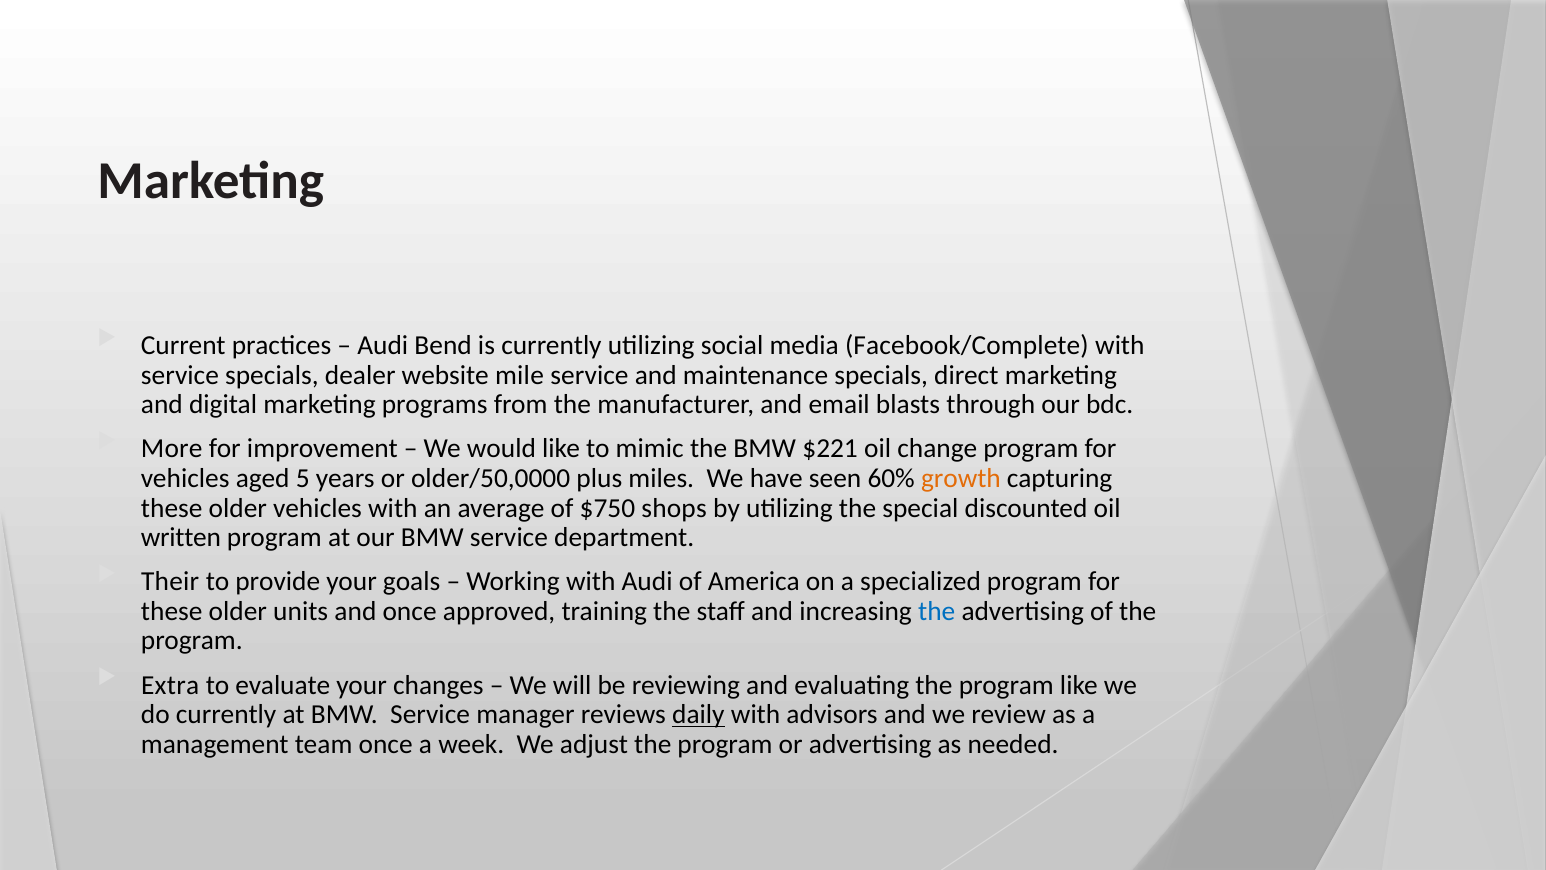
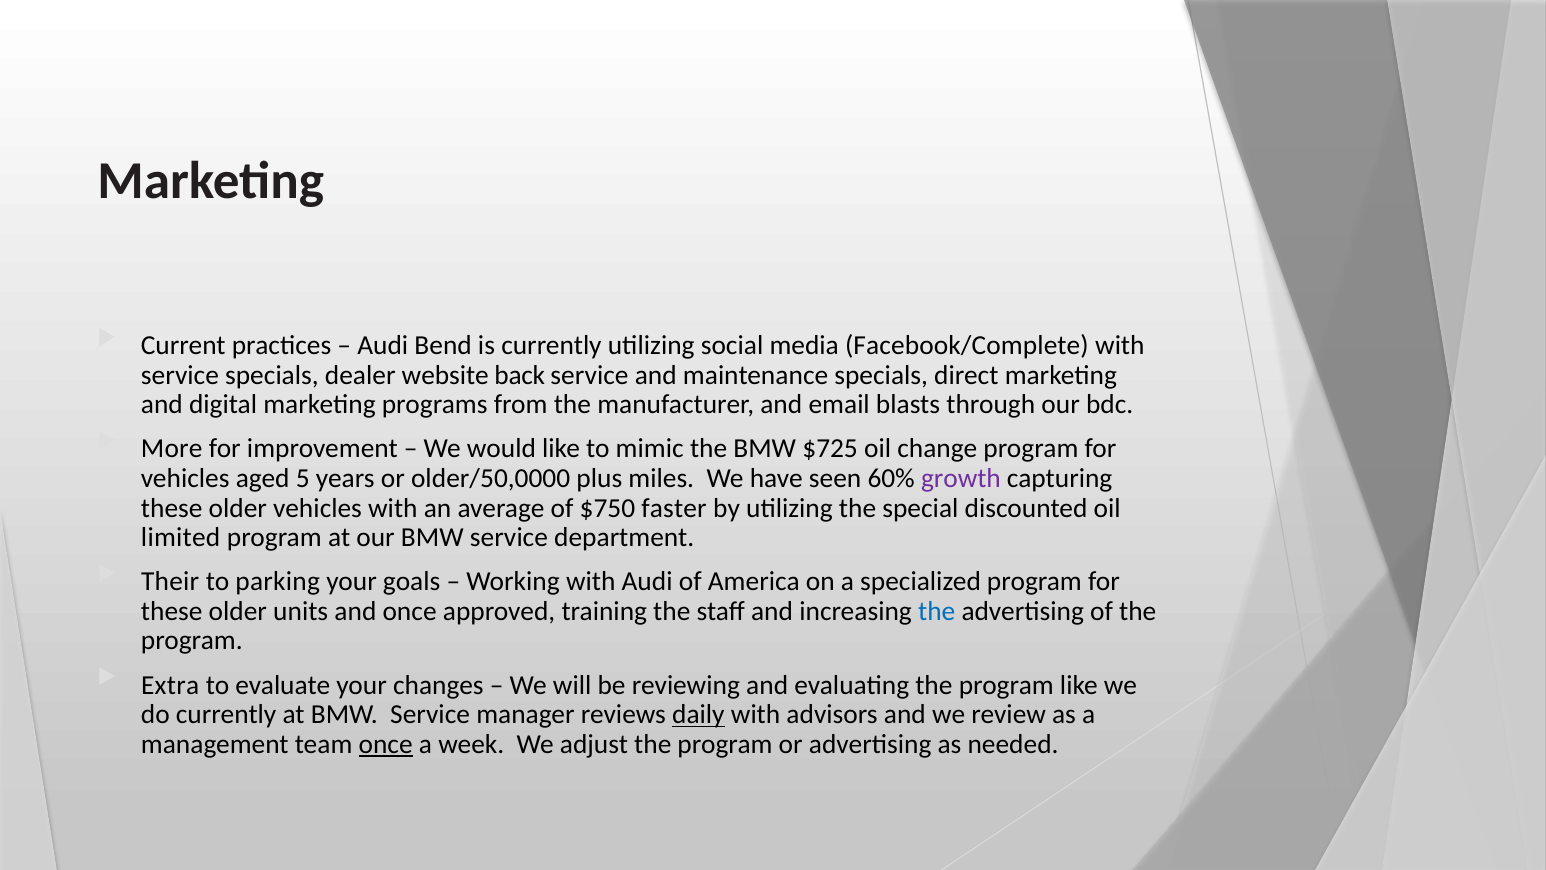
mile: mile -> back
$221: $221 -> $725
growth colour: orange -> purple
shops: shops -> faster
written: written -> limited
provide: provide -> parking
once at (386, 744) underline: none -> present
